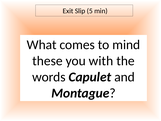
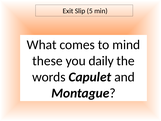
with: with -> daily
